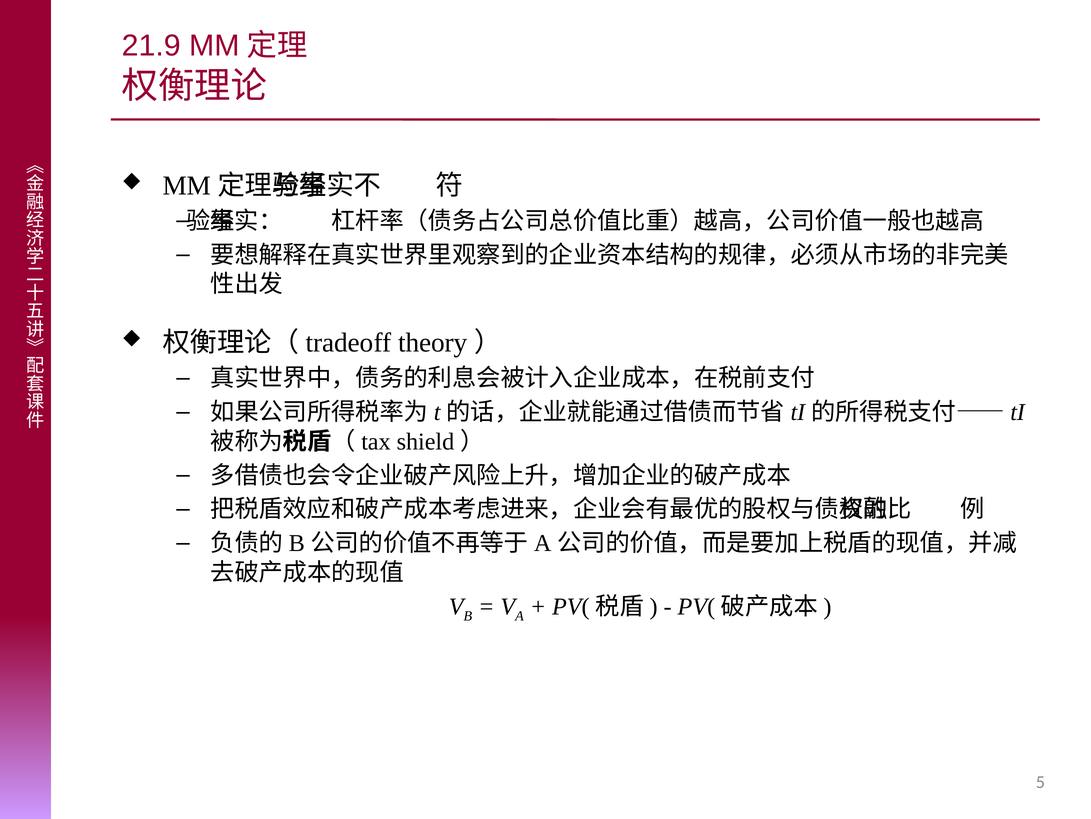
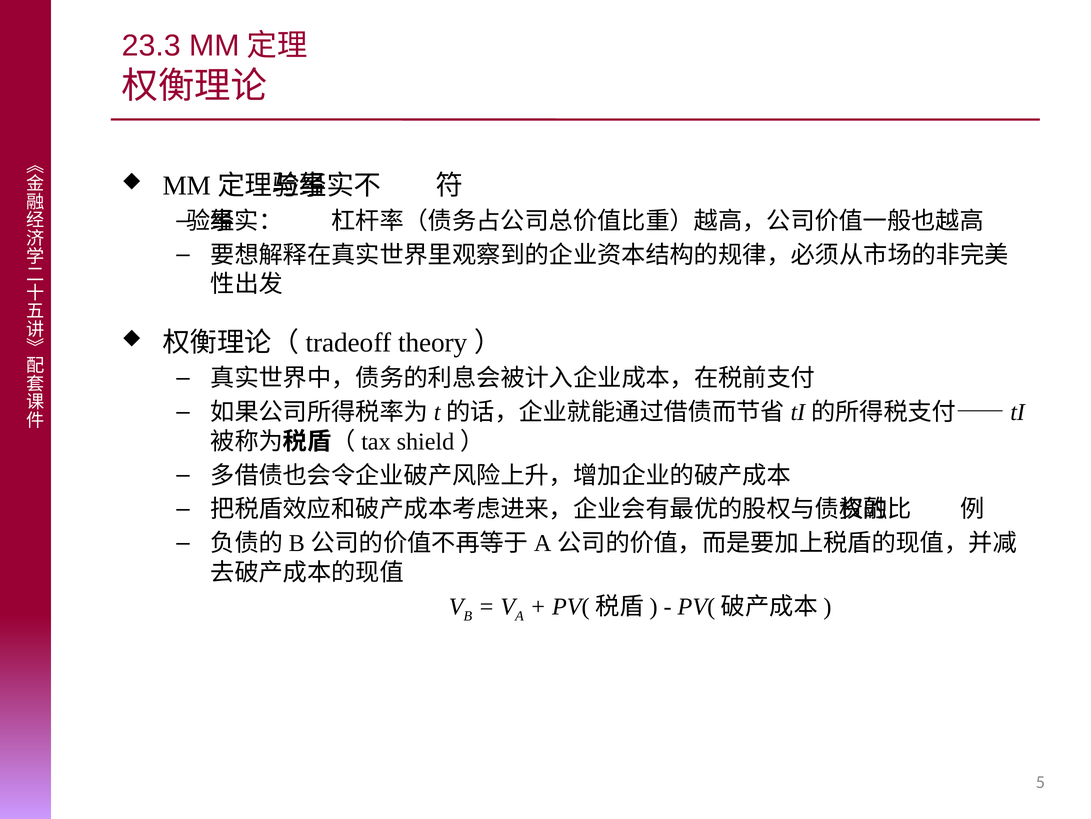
21.9: 21.9 -> 23.3
